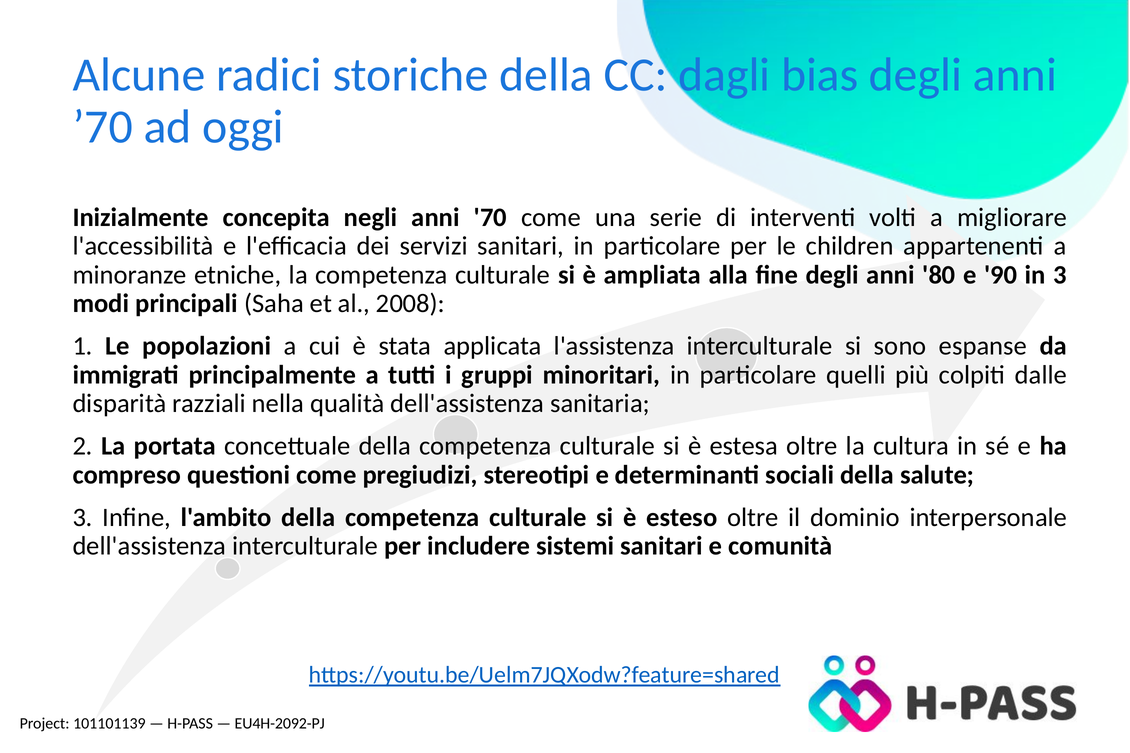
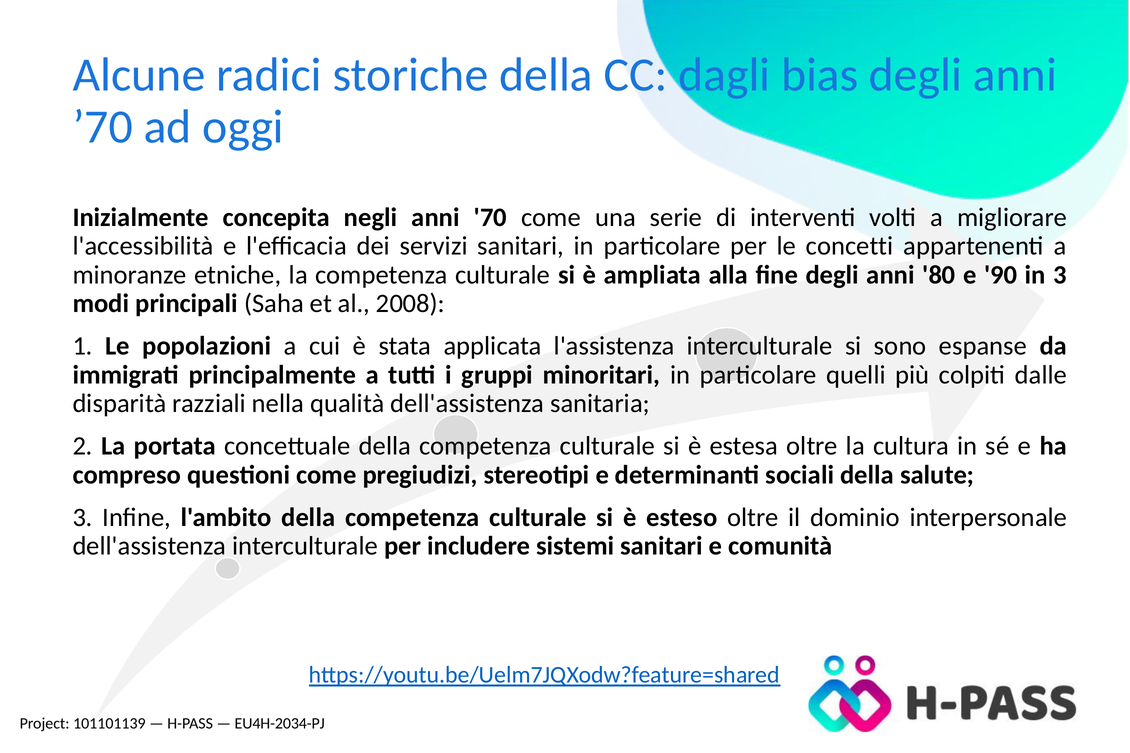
children: children -> concetti
EU4H-2092-PJ: EU4H-2092-PJ -> EU4H-2034-PJ
